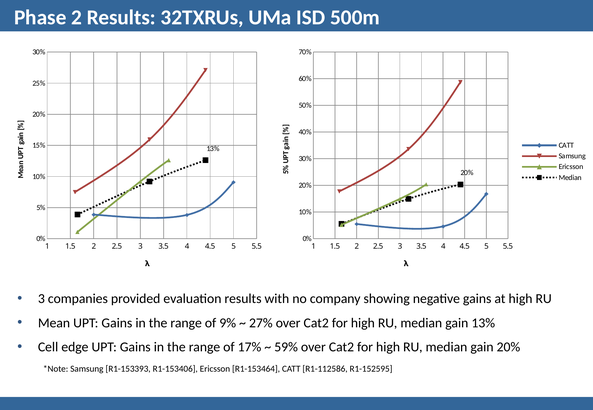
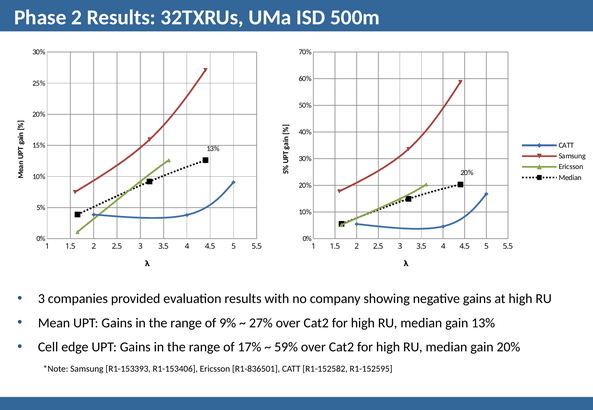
R1-153464: R1-153464 -> R1-836501
R1-112586: R1-112586 -> R1-152582
